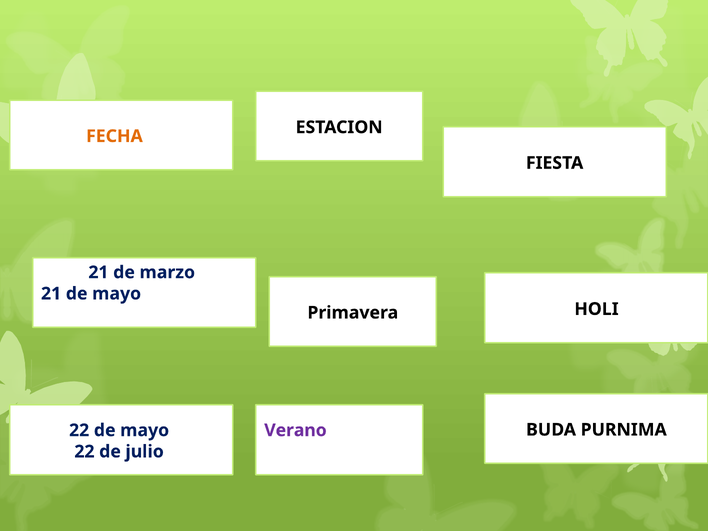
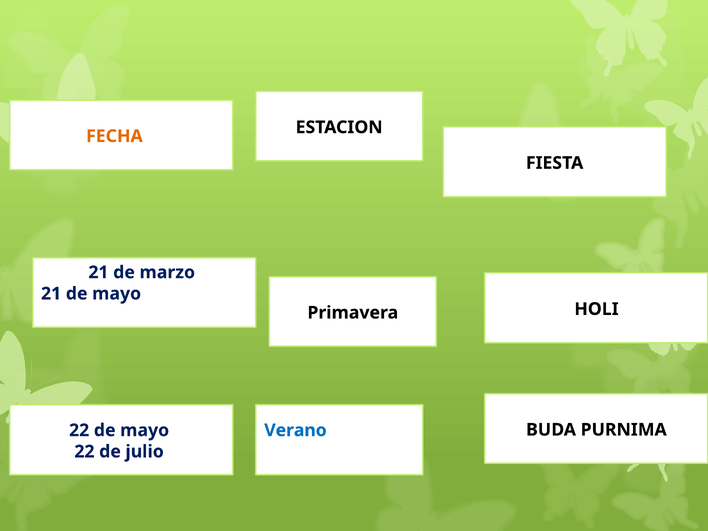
Verano colour: purple -> blue
